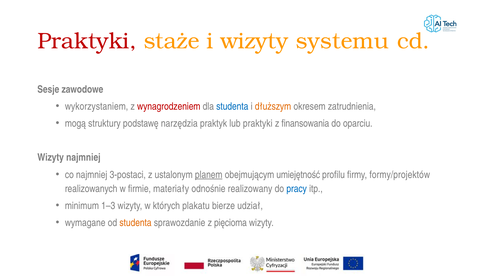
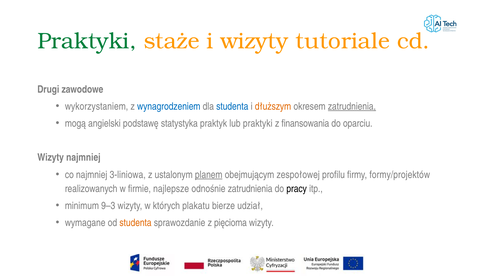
Praktyki at (87, 41) colour: red -> green
systemu: systemu -> tutoriale
Sesje: Sesje -> Drugi
wynagrodzeniem colour: red -> blue
zatrudnienia at (352, 106) underline: none -> present
struktury: struktury -> angielski
narzędzia: narzędzia -> statystyka
3-postaci: 3-postaci -> 3-liniowa
umiejętność: umiejętność -> zespołowej
materiały: materiały -> najlepsze
odnośnie realizowany: realizowany -> zatrudnienia
pracy colour: blue -> black
1–3: 1–3 -> 9–3
